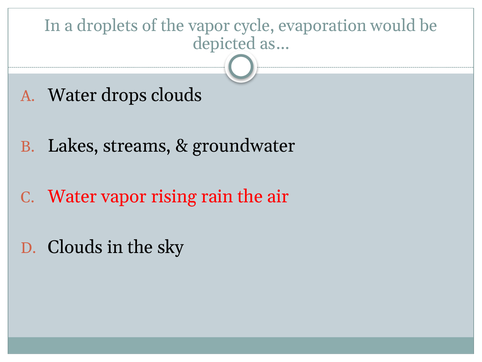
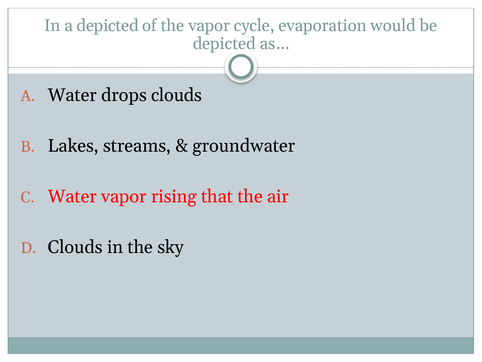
a droplets: droplets -> depicted
rain: rain -> that
